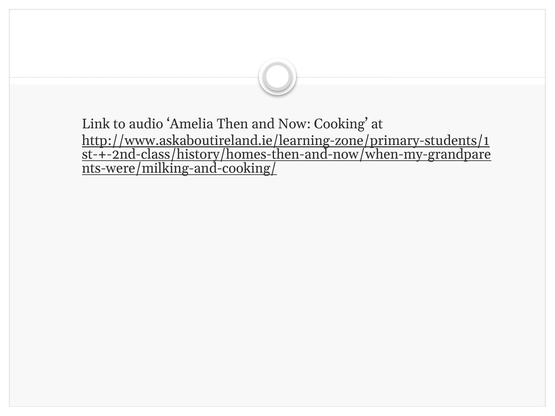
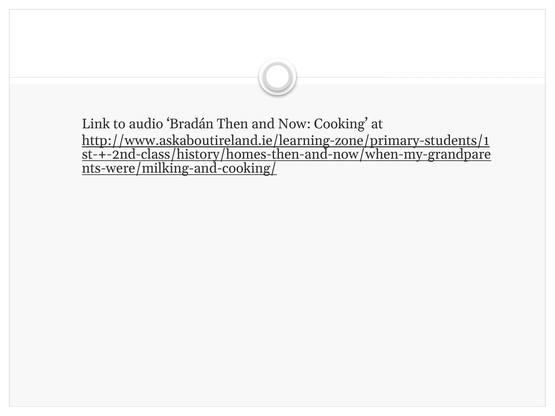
Amelia: Amelia -> Bradán
